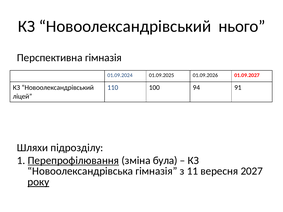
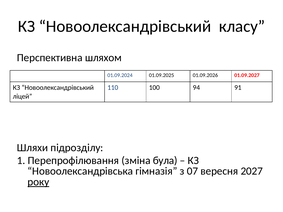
нього: нього -> класу
Перспективна гімназія: гімназія -> шляхом
Перепрофілювання underline: present -> none
11: 11 -> 07
